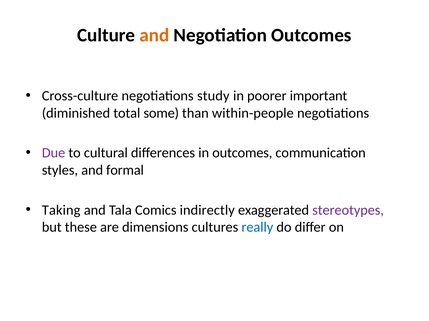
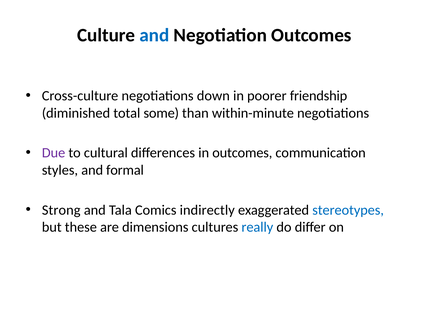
and at (154, 35) colour: orange -> blue
study: study -> down
important: important -> friendship
within-people: within-people -> within-minute
Taking: Taking -> Strong
stereotypes colour: purple -> blue
